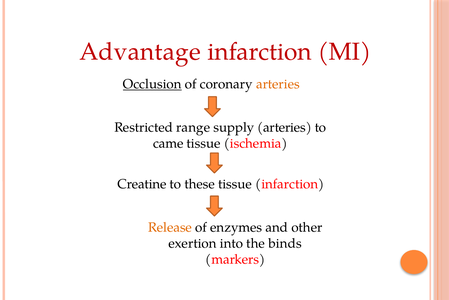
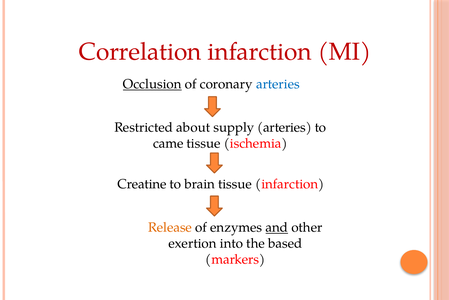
Advantage: Advantage -> Correlation
arteries at (278, 84) colour: orange -> blue
range: range -> about
these: these -> brain
and underline: none -> present
binds: binds -> based
